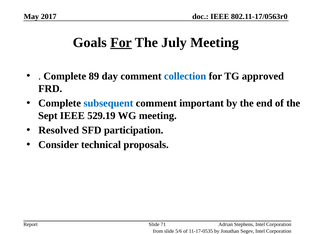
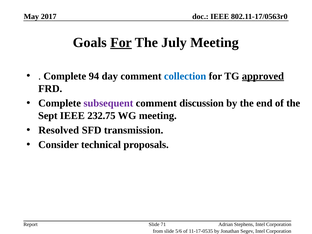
89: 89 -> 94
approved underline: none -> present
subsequent colour: blue -> purple
important: important -> discussion
529.19: 529.19 -> 232.75
participation: participation -> transmission
